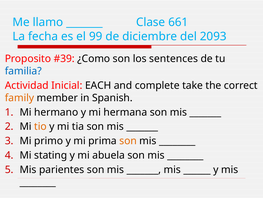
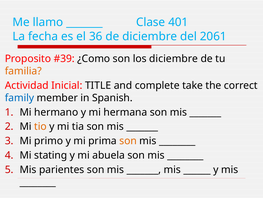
661: 661 -> 401
99: 99 -> 36
2093: 2093 -> 2061
los sentences: sentences -> diciembre
familia colour: blue -> orange
EACH: EACH -> TITLE
family colour: orange -> blue
